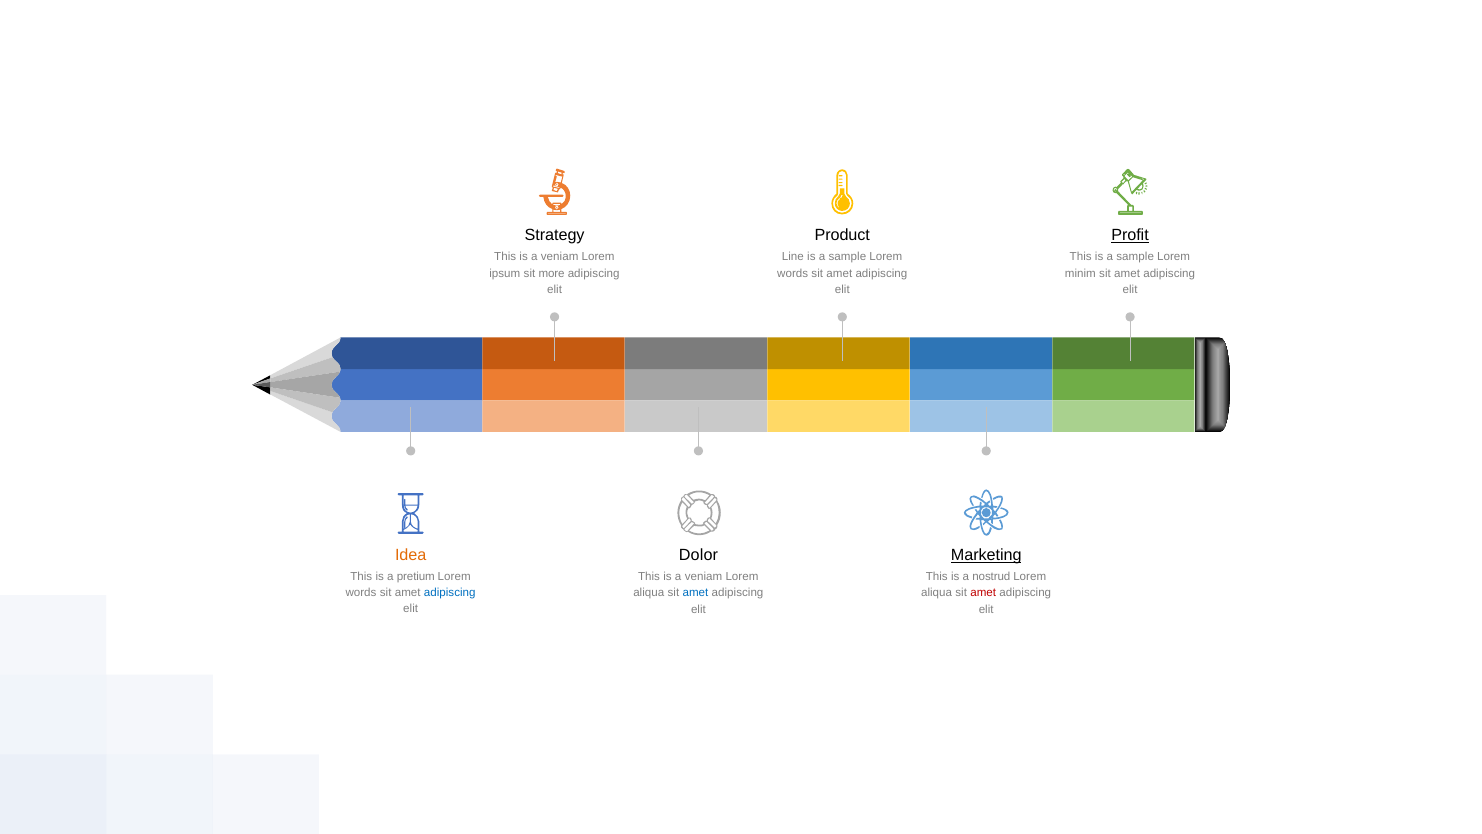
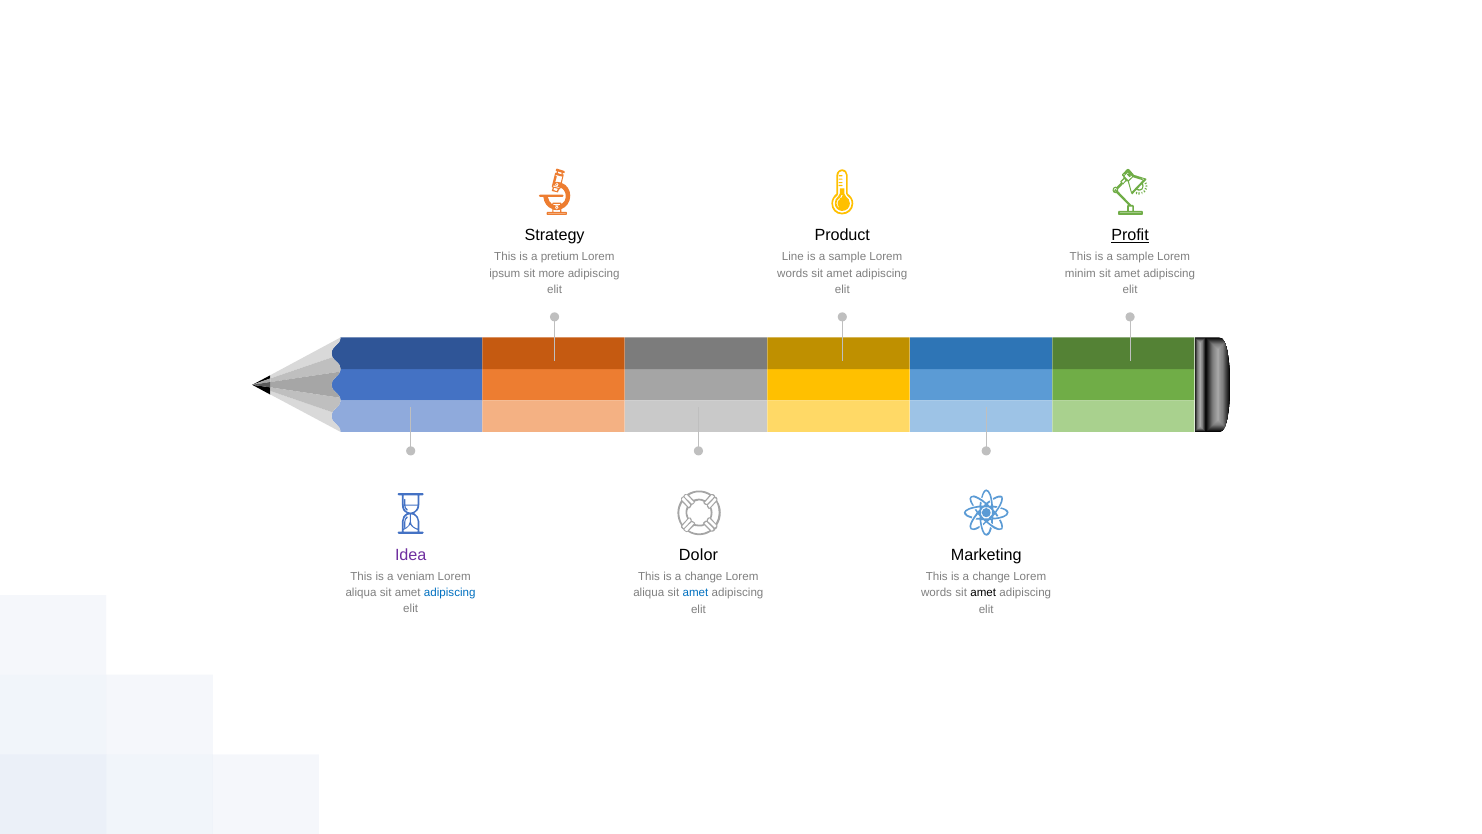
veniam at (560, 257): veniam -> pretium
Idea colour: orange -> purple
Marketing underline: present -> none
pretium: pretium -> veniam
veniam at (704, 577): veniam -> change
nostrud at (991, 577): nostrud -> change
words at (361, 592): words -> aliqua
aliqua at (937, 593): aliqua -> words
amet at (983, 593) colour: red -> black
